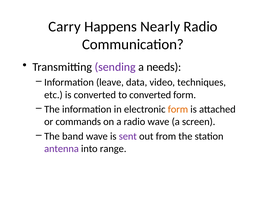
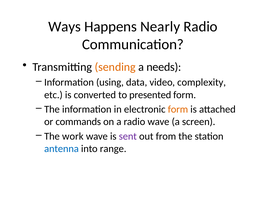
Carry: Carry -> Ways
sending colour: purple -> orange
leave: leave -> using
techniques: techniques -> complexity
to converted: converted -> presented
band: band -> work
antenna colour: purple -> blue
